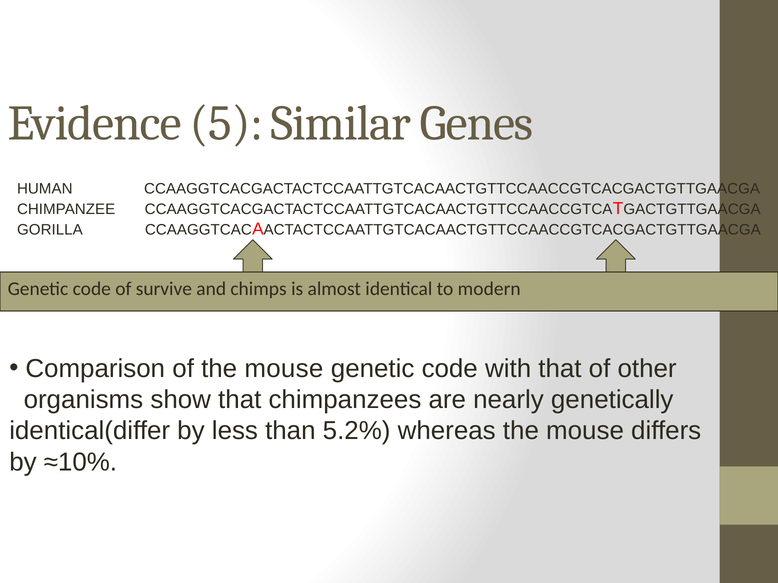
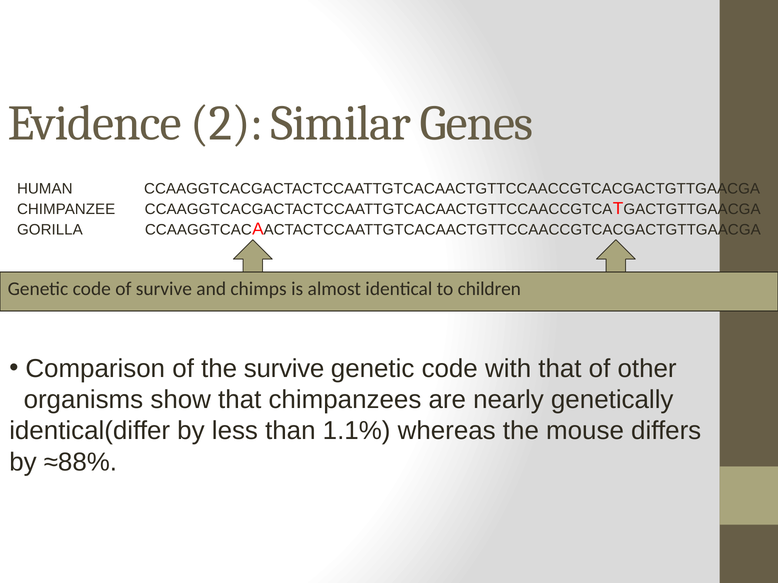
5: 5 -> 2
modern: modern -> children
of the mouse: mouse -> survive
5.2%: 5.2% -> 1.1%
≈10%: ≈10% -> ≈88%
